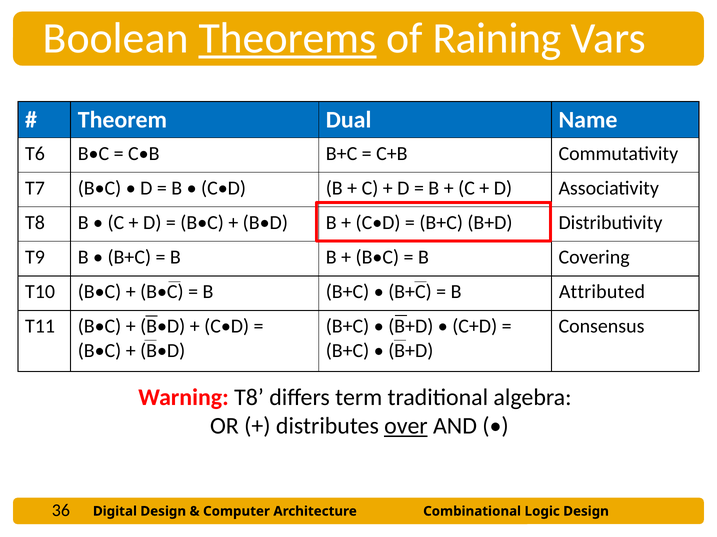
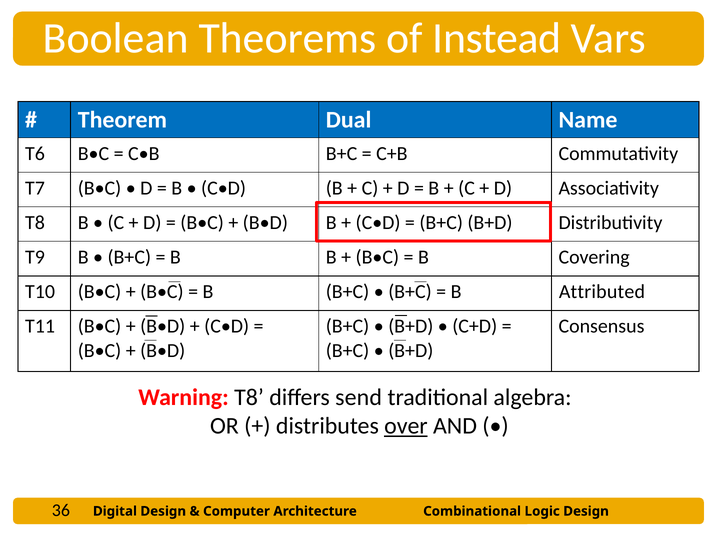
Theorems underline: present -> none
Raining: Raining -> Instead
term: term -> send
